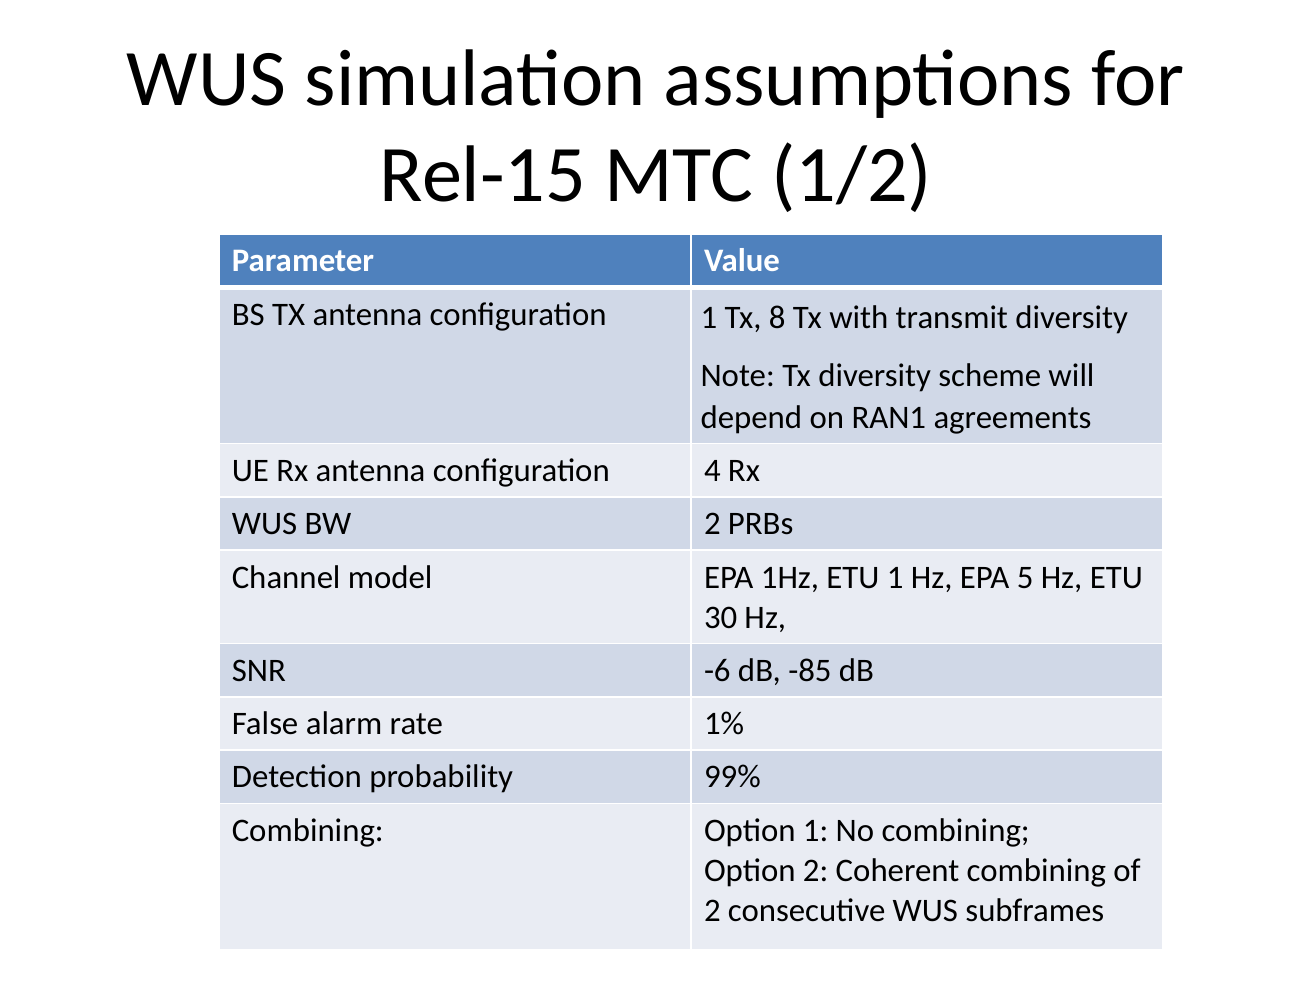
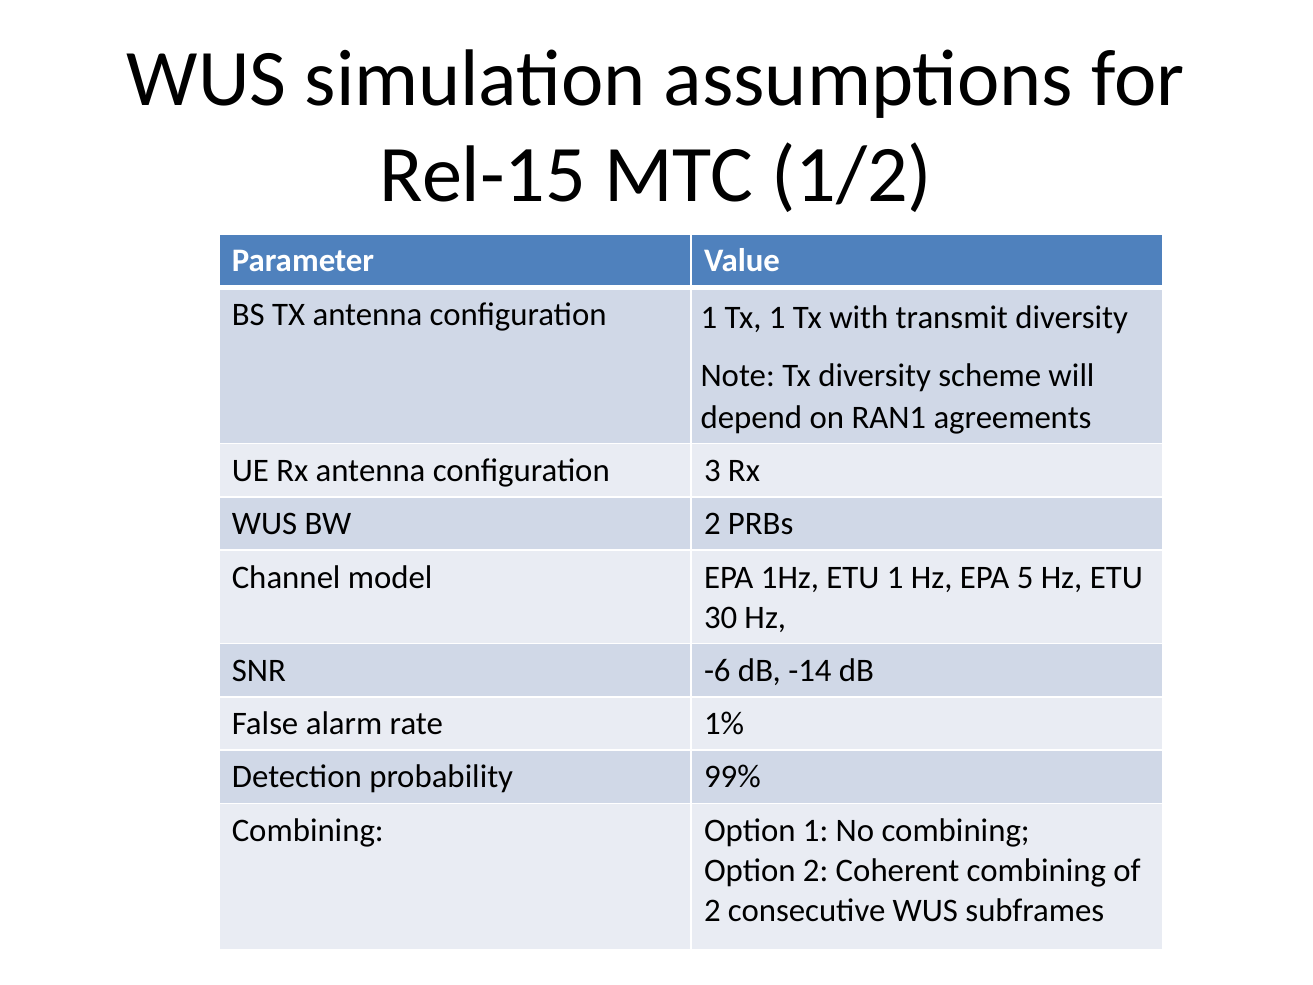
Tx 8: 8 -> 1
4: 4 -> 3
-85: -85 -> -14
